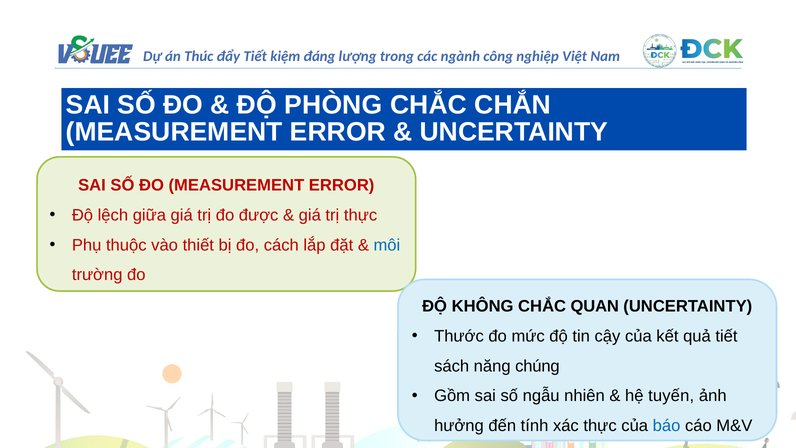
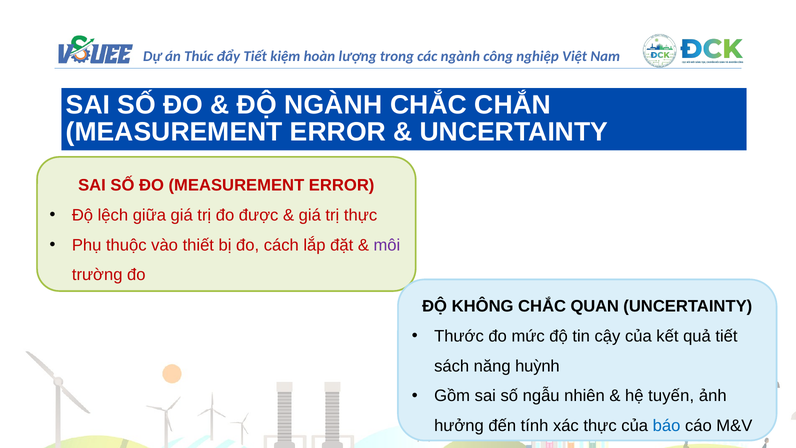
đáng: đáng -> hoàn
ĐỘ PHÒNG: PHÒNG -> NGÀNH
môi colour: blue -> purple
chúng: chúng -> huỳnh
